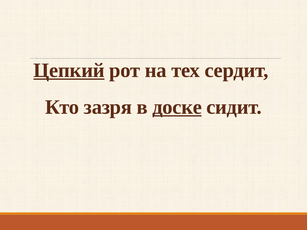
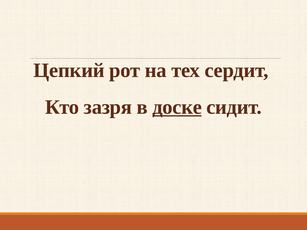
Цепкий underline: present -> none
